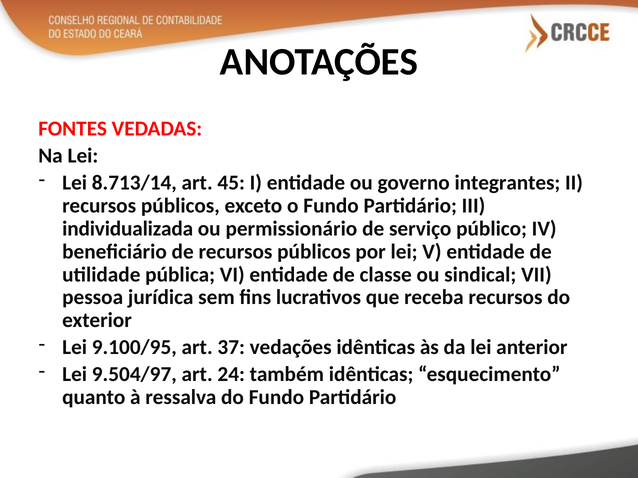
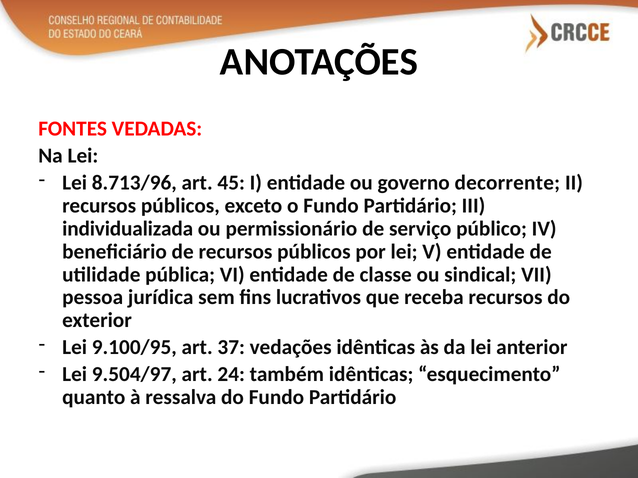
8.713/14: 8.713/14 -> 8.713/96
integrantes: integrantes -> decorrente
